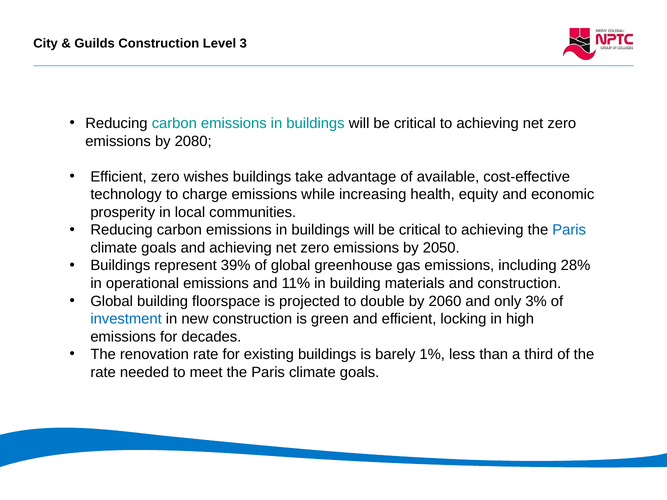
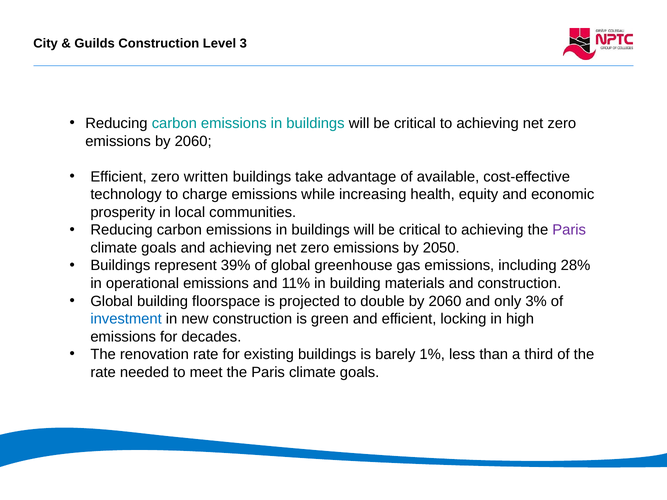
emissions by 2080: 2080 -> 2060
wishes: wishes -> written
Paris at (569, 230) colour: blue -> purple
